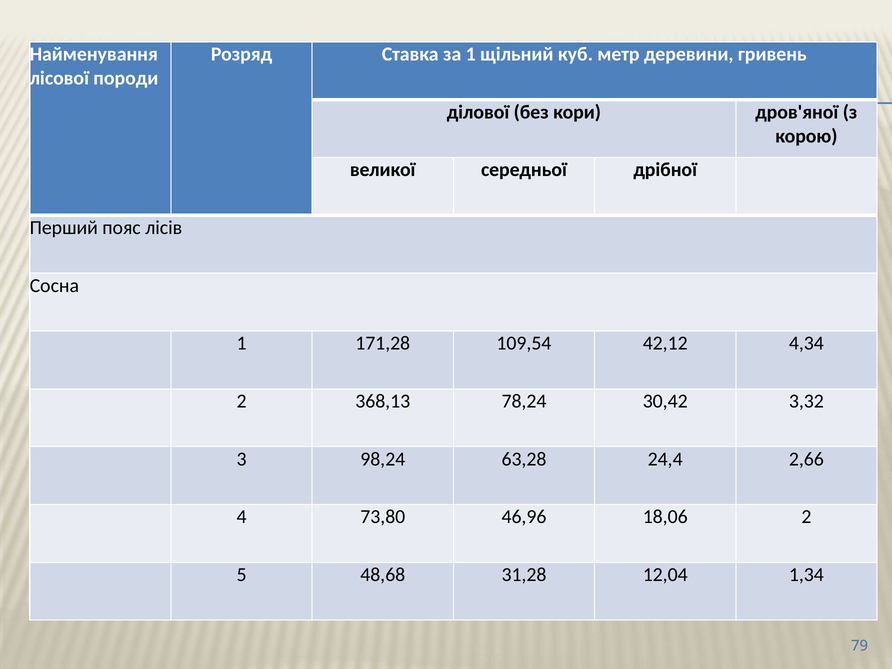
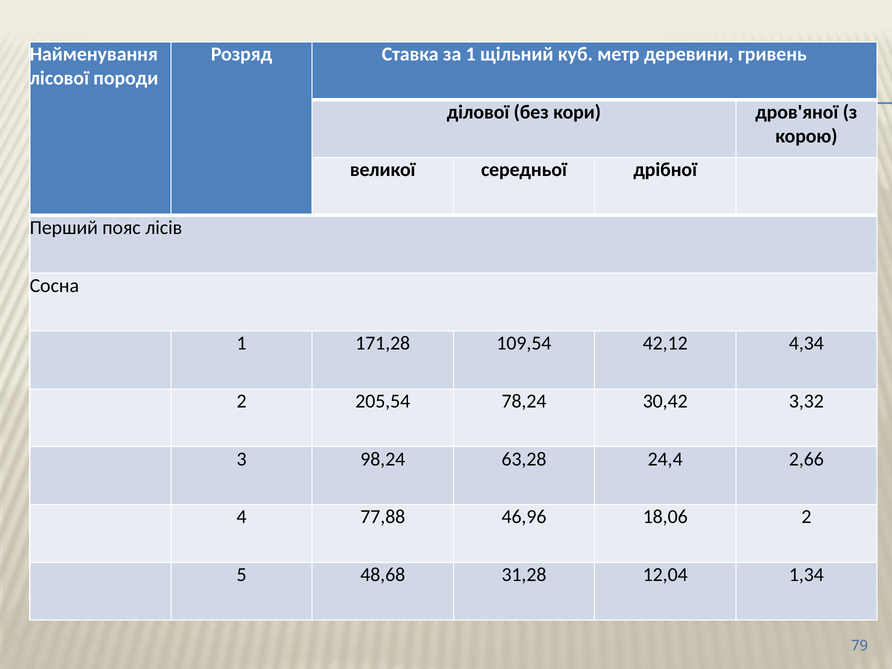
368,13: 368,13 -> 205,54
73,80: 73,80 -> 77,88
